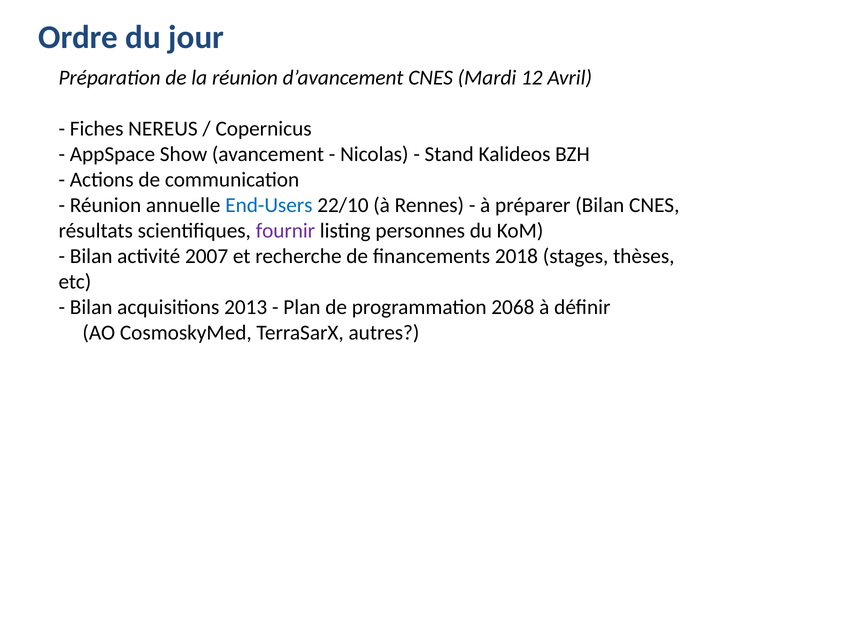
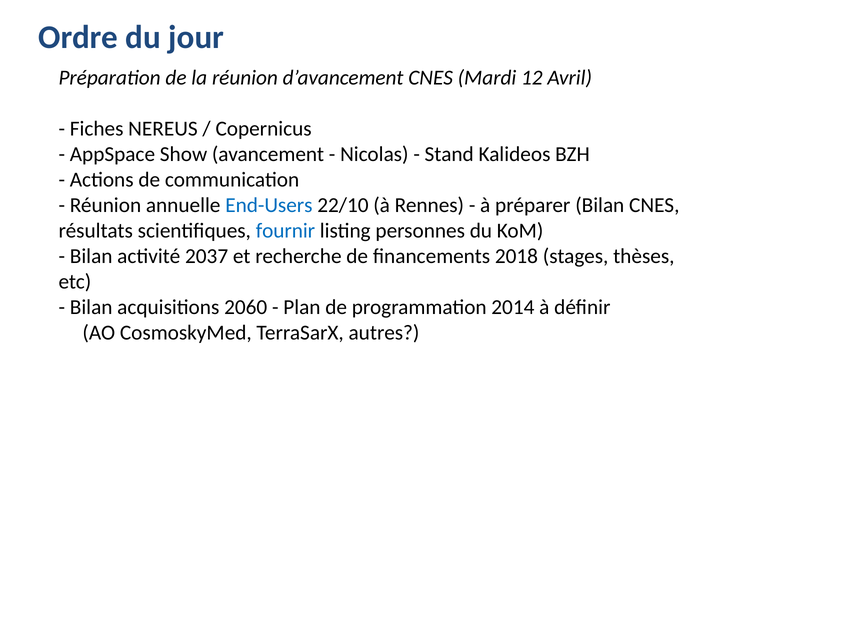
fournir colour: purple -> blue
2007: 2007 -> 2037
2013: 2013 -> 2060
2068: 2068 -> 2014
